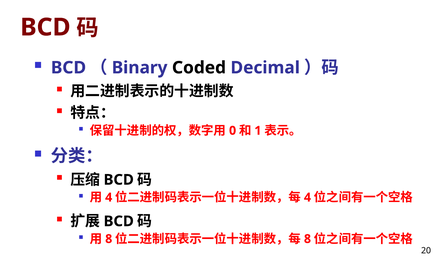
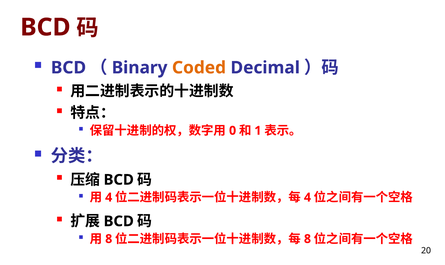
Coded colour: black -> orange
